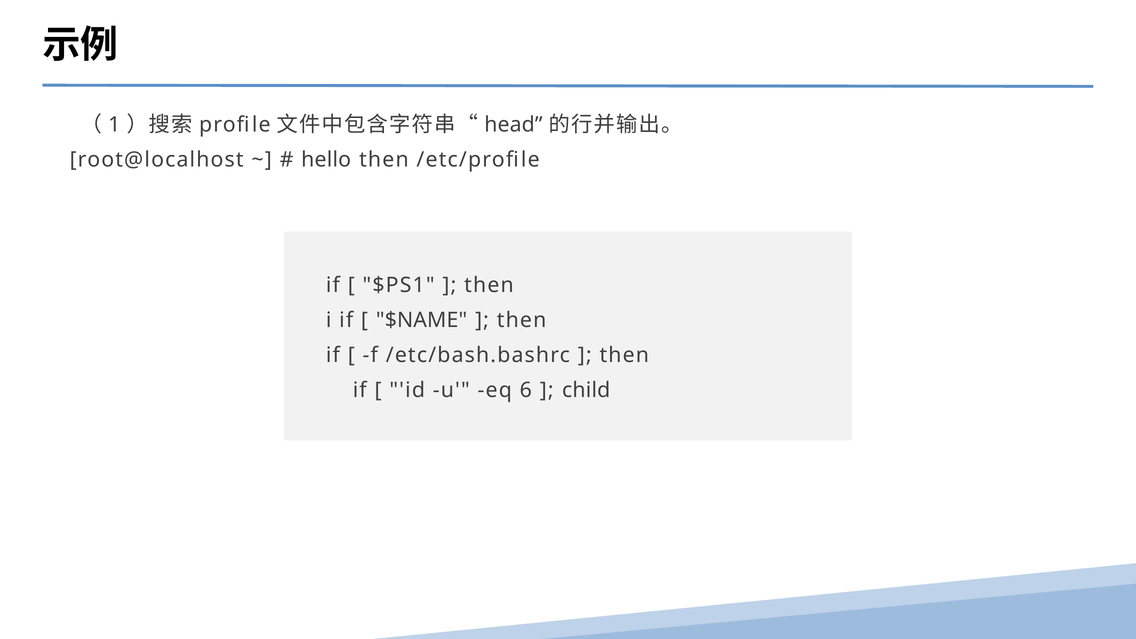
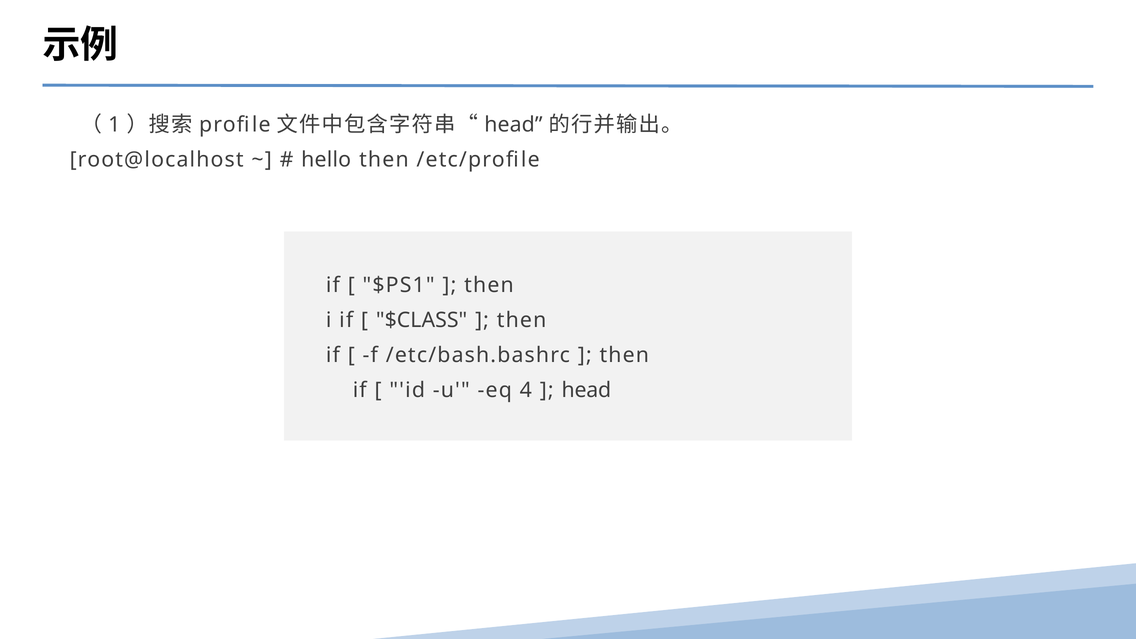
$NAME: $NAME -> $CLASS
6: 6 -> 4
child at (586, 390): child -> head
